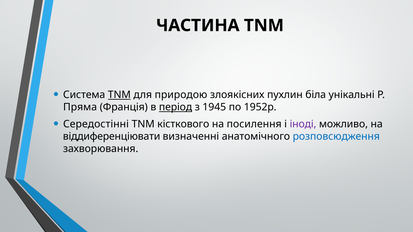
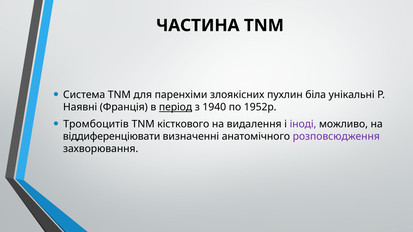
TNM at (119, 95) underline: present -> none
природою: природою -> паренхіми
Пряма: Пряма -> Наявні
1945: 1945 -> 1940
Середостінні: Середостінні -> Тромбоцитів
посилення: посилення -> видалення
розповсюдження colour: blue -> purple
